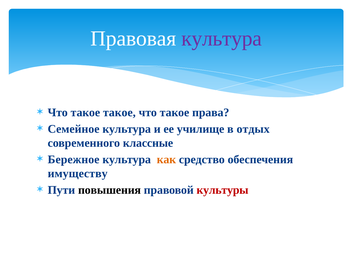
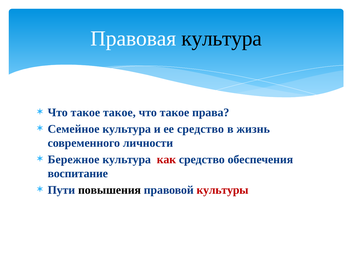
культура at (222, 39) colour: purple -> black
ее училище: училище -> средство
отдых: отдых -> жизнь
классные: классные -> личности
как colour: orange -> red
имуществу: имуществу -> воспитание
